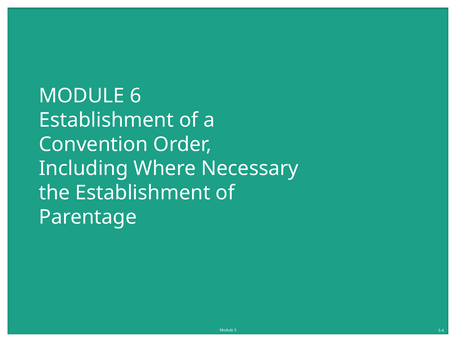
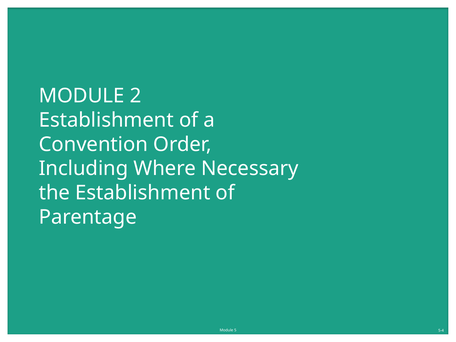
6: 6 -> 2
